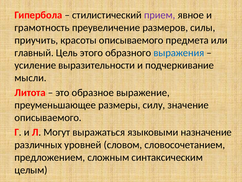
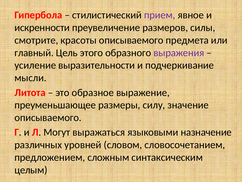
грамотность: грамотность -> искренности
приучить: приучить -> смотрите
выражения colour: blue -> purple
